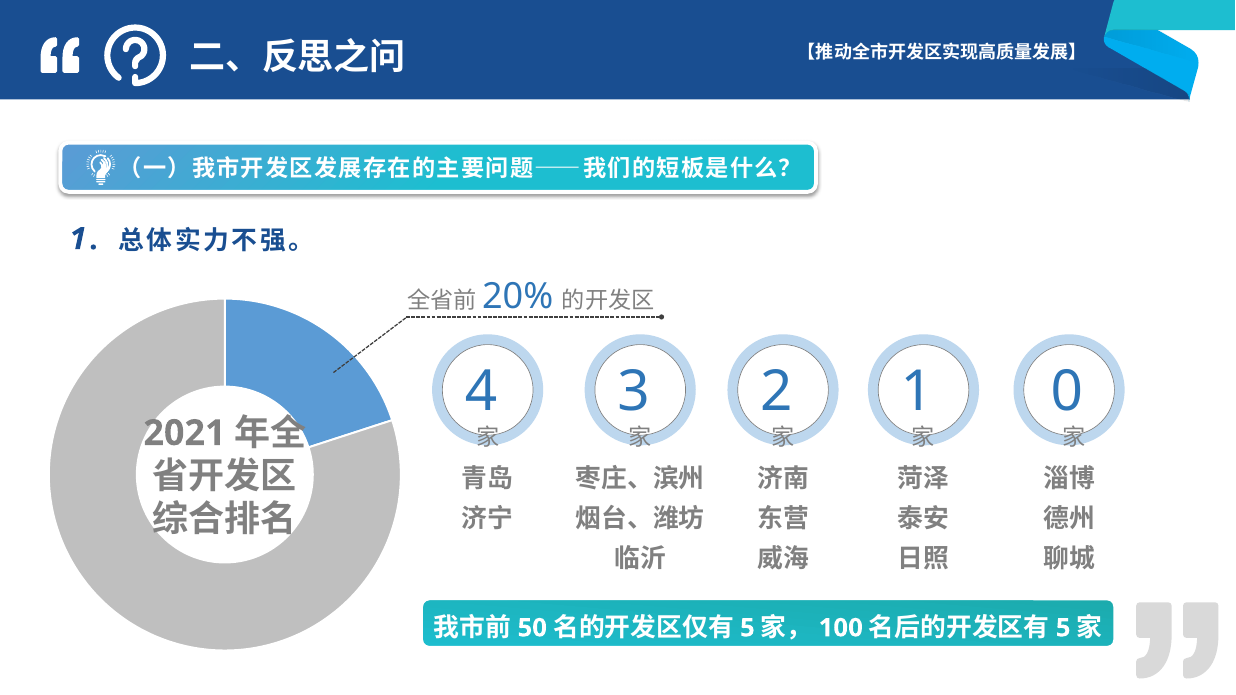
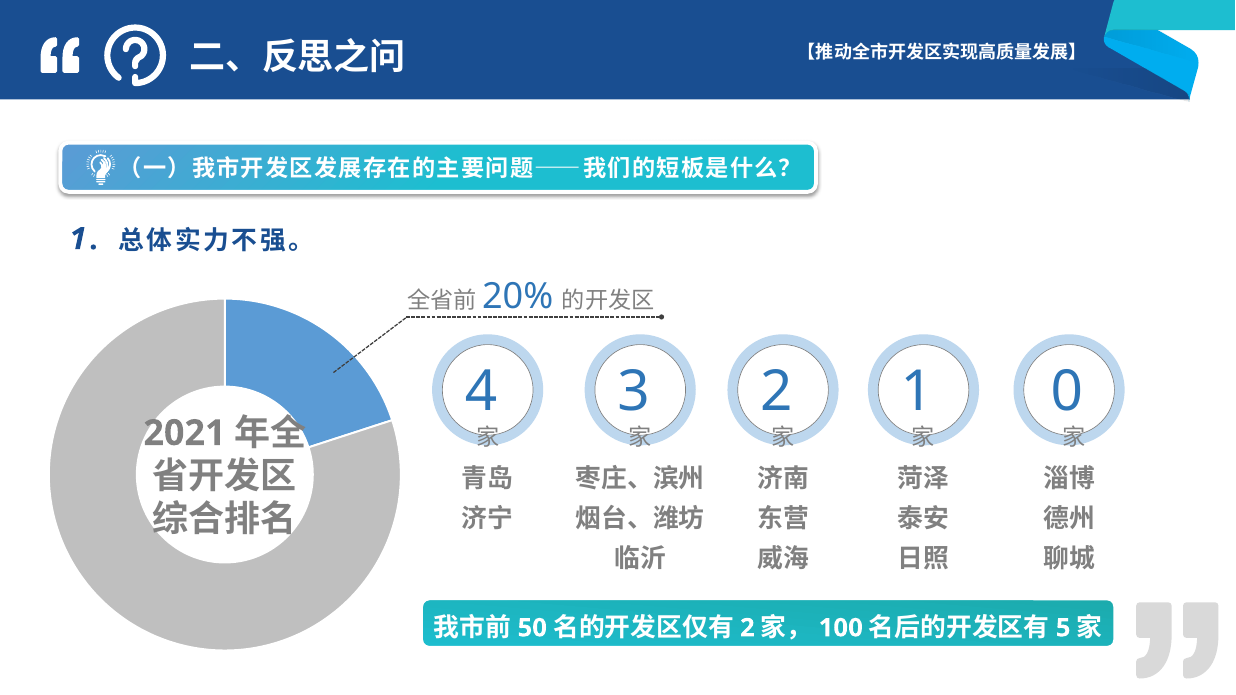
5 at (747, 628): 5 -> 2
